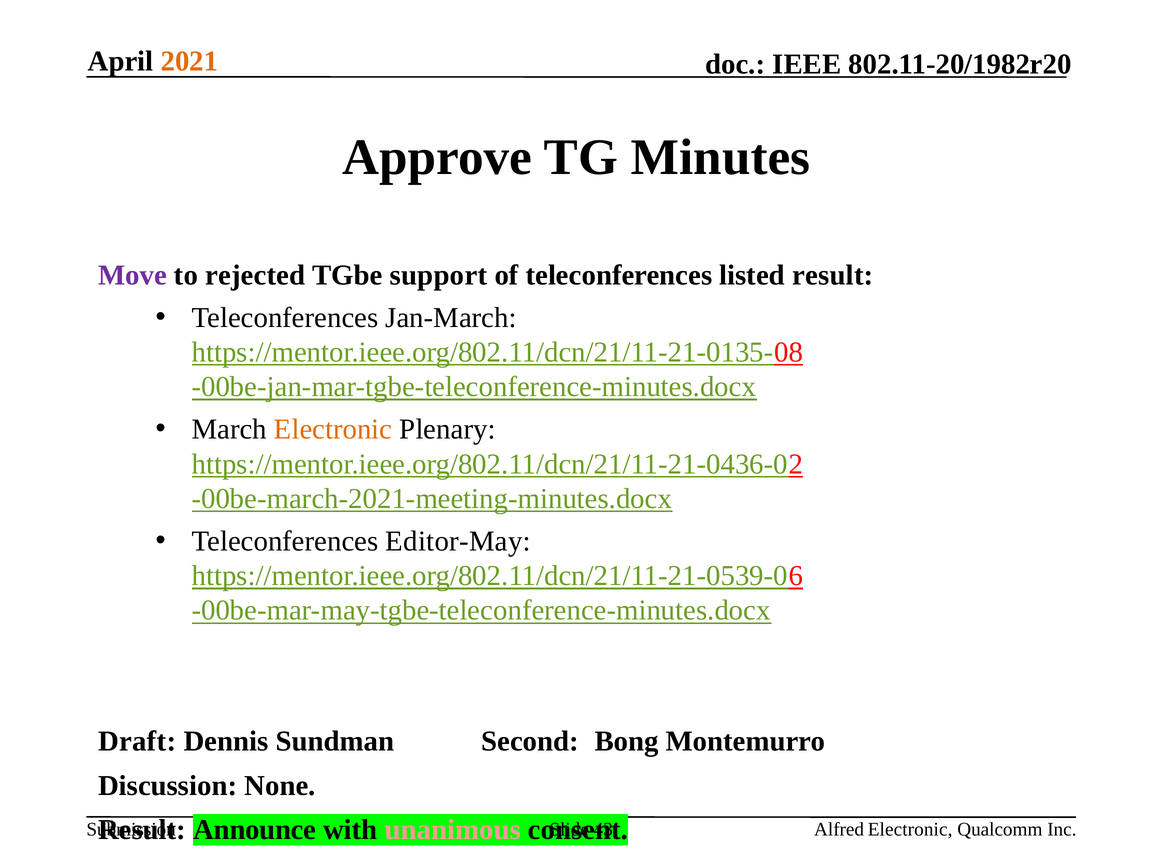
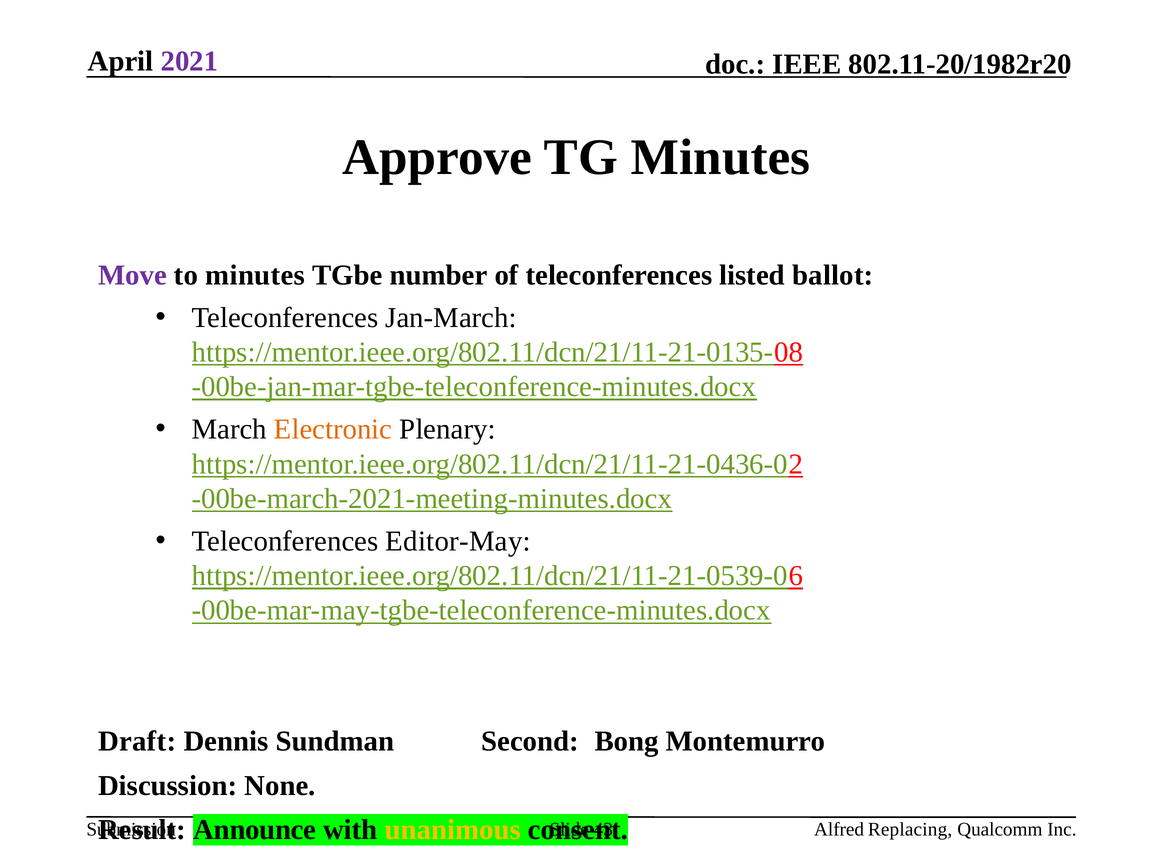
2021 colour: orange -> purple
to rejected: rejected -> minutes
support: support -> number
listed result: result -> ballot
unanimous colour: pink -> yellow
Alfred Electronic: Electronic -> Replacing
